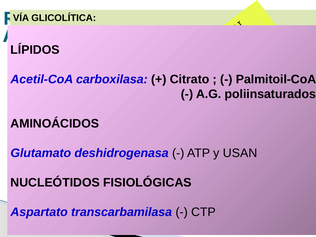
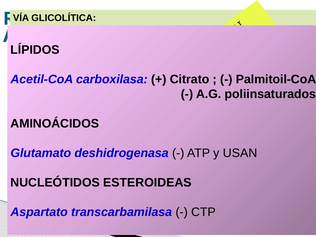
FISIOLÓGICAS: FISIOLÓGICAS -> ESTEROIDEAS
